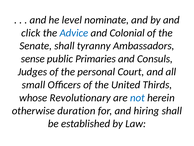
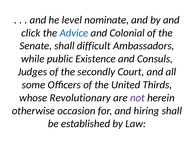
tyranny: tyranny -> difficult
sense: sense -> while
Primaries: Primaries -> Existence
personal: personal -> secondly
small: small -> some
not colour: blue -> purple
duration: duration -> occasion
